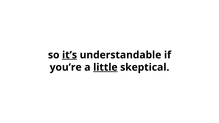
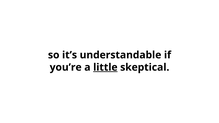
it’s underline: present -> none
